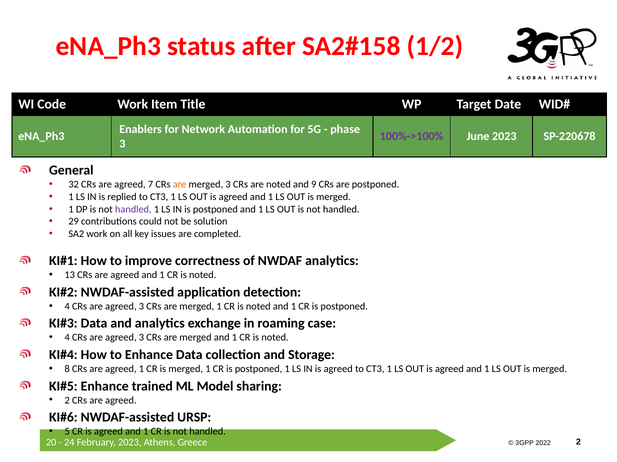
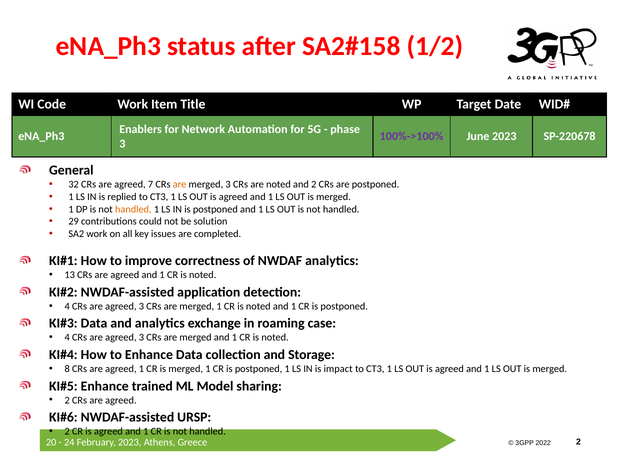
and 9: 9 -> 2
handled at (133, 210) colour: purple -> orange
IN is agreed: agreed -> impact
5 at (67, 432): 5 -> 2
